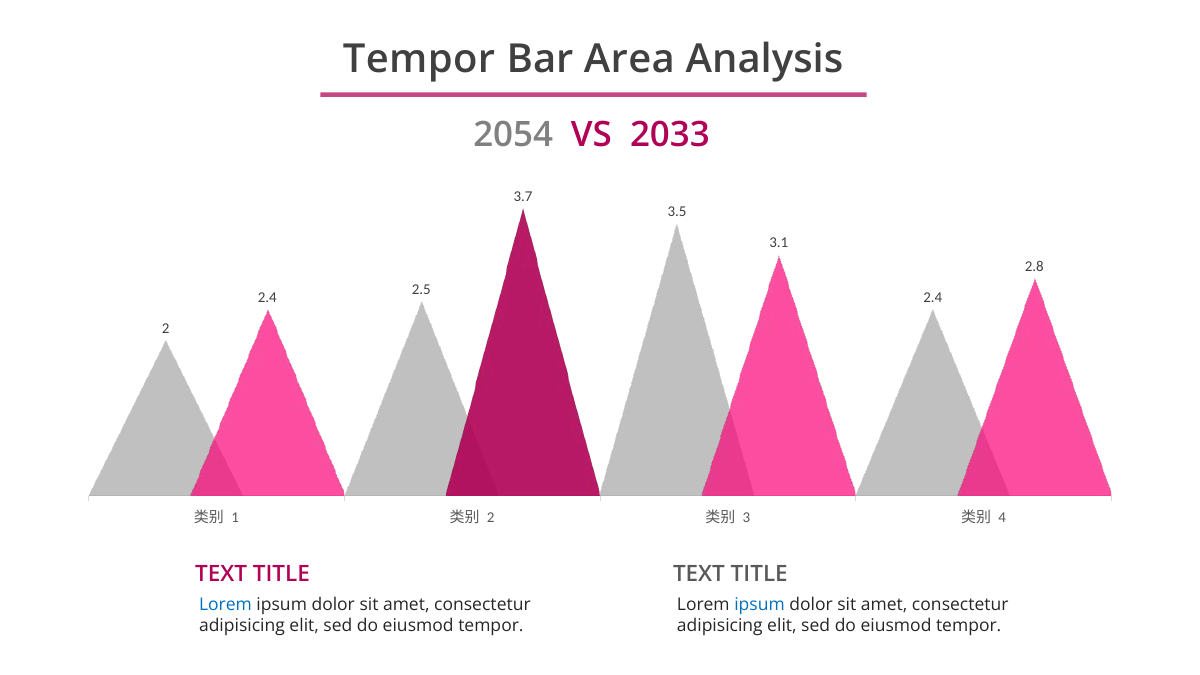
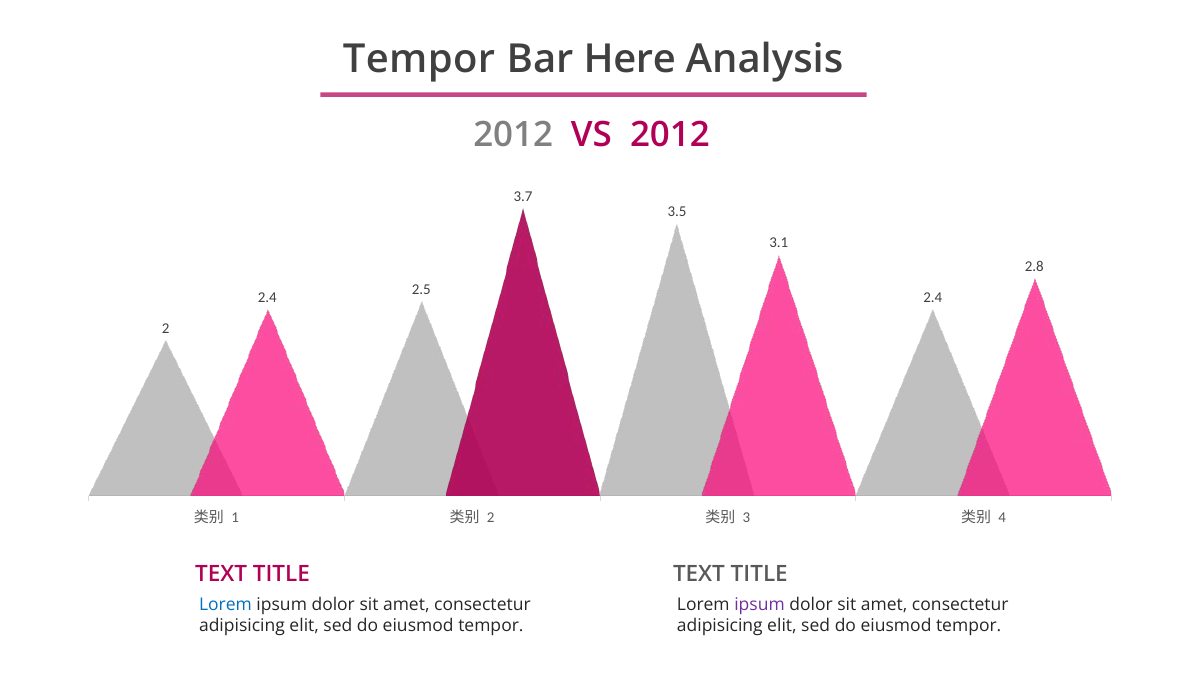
Area: Area -> Here
2054 at (513, 135): 2054 -> 2012
VS 2033: 2033 -> 2012
ipsum at (760, 605) colour: blue -> purple
